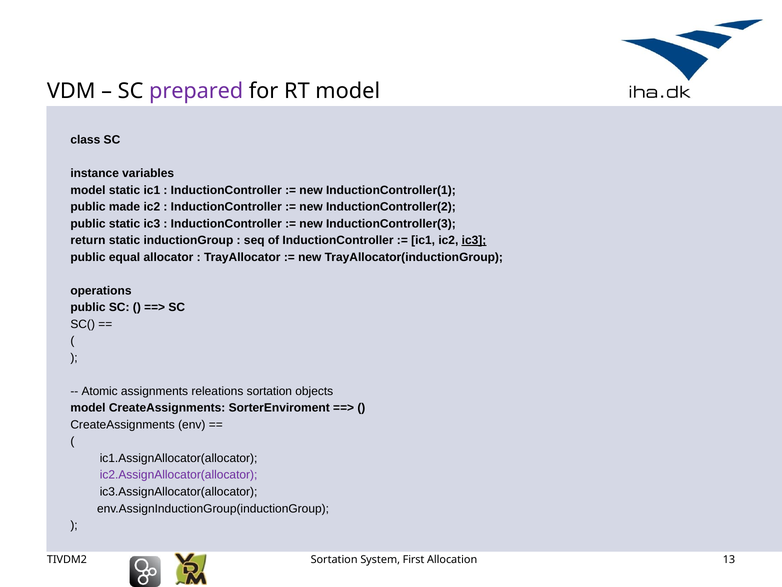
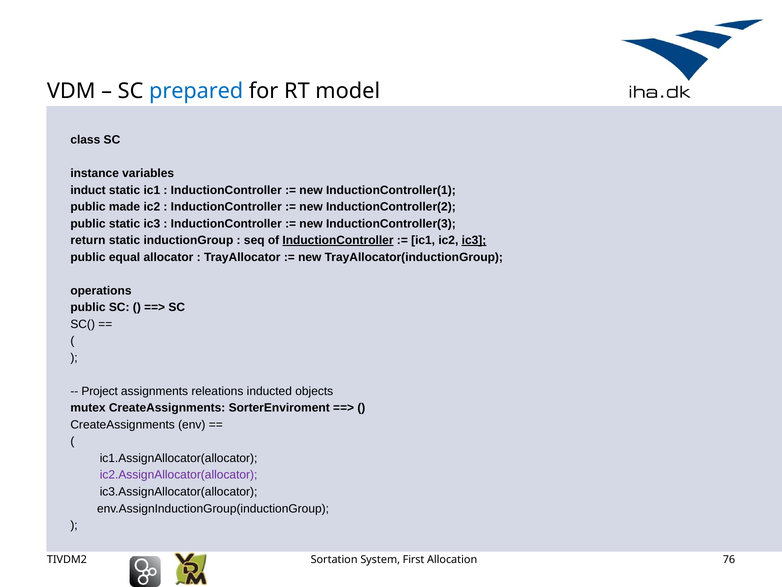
prepared colour: purple -> blue
model at (88, 190): model -> induct
InductionController at (338, 240) underline: none -> present
Atomic: Atomic -> Project
releations sortation: sortation -> inducted
model at (88, 408): model -> mutex
13: 13 -> 76
